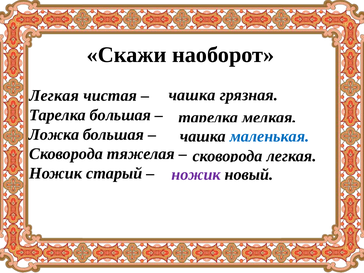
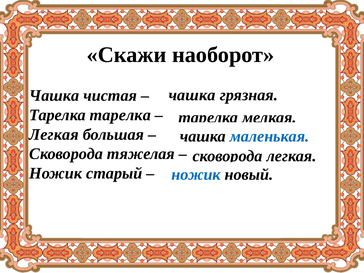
Легкая at (54, 96): Легкая -> Чашка
Тарелка большая: большая -> тарелка
Ложка at (54, 134): Ложка -> Легкая
ножик at (196, 175) colour: purple -> blue
